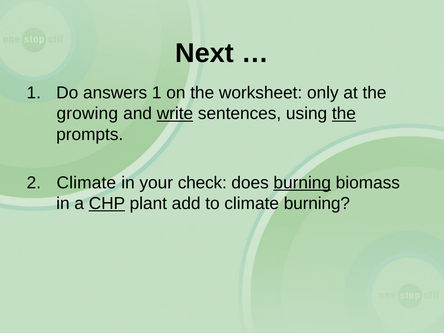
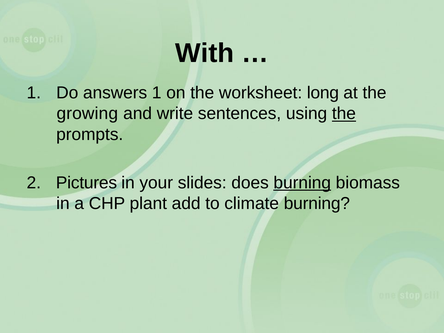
Next: Next -> With
only: only -> long
write underline: present -> none
2 Climate: Climate -> Pictures
check: check -> slides
CHP underline: present -> none
